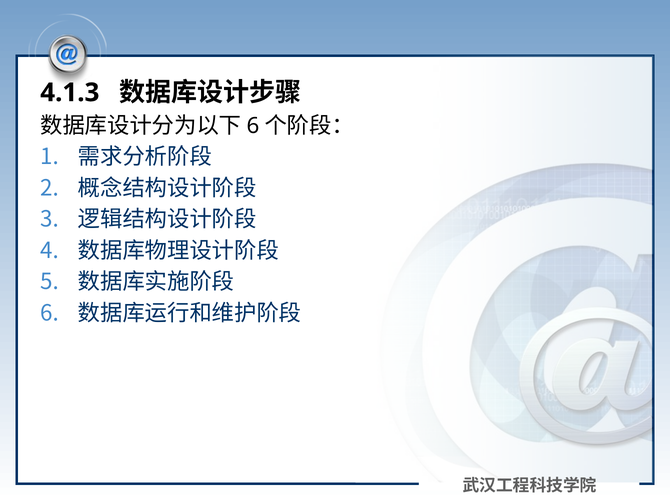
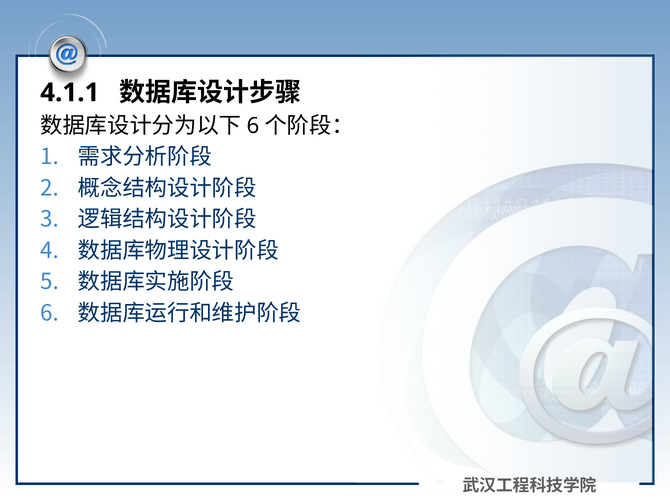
4.1.3: 4.1.3 -> 4.1.1
